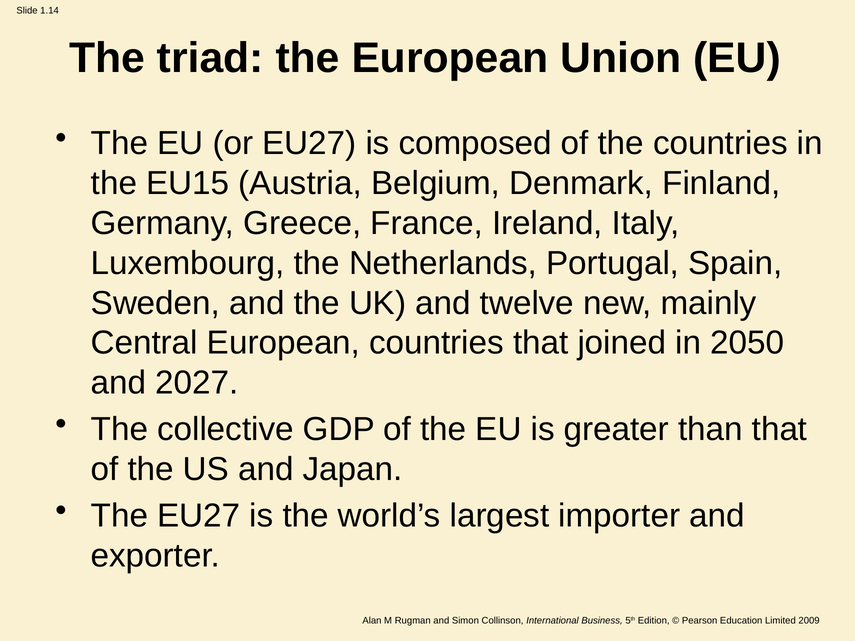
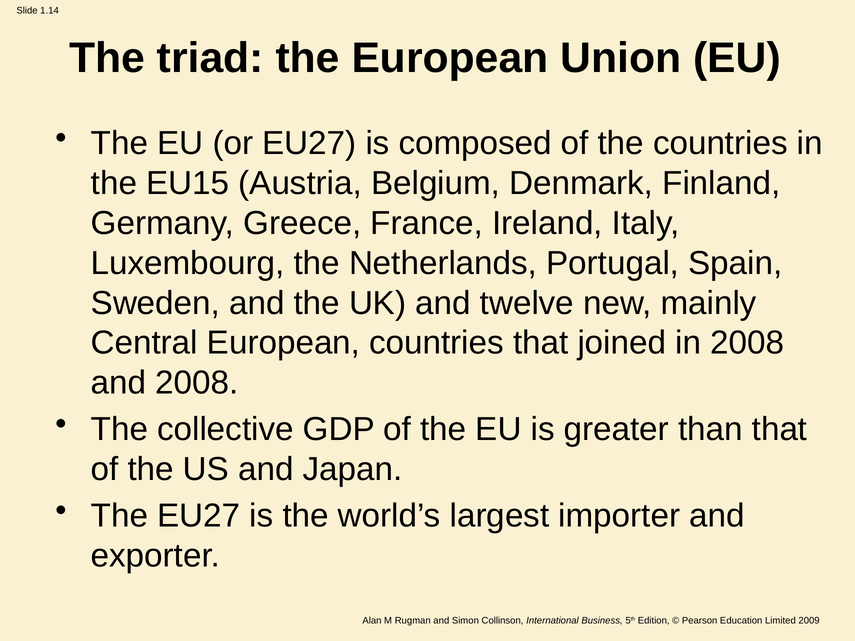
in 2050: 2050 -> 2008
and 2027: 2027 -> 2008
